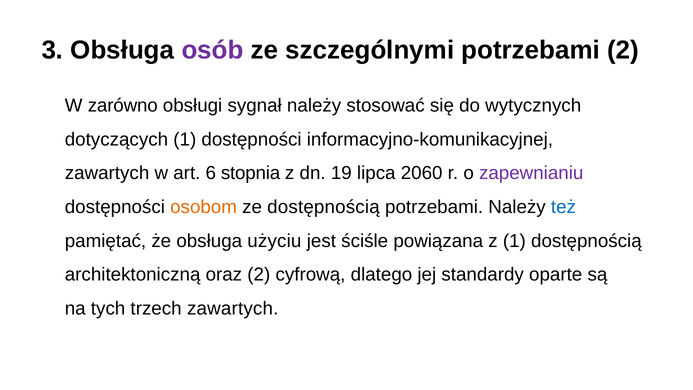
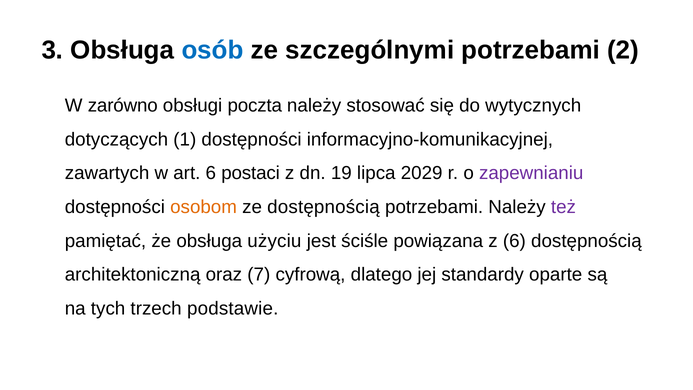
osób colour: purple -> blue
sygnał: sygnał -> poczta
stopnia: stopnia -> postaci
2060: 2060 -> 2029
też colour: blue -> purple
z 1: 1 -> 6
oraz 2: 2 -> 7
trzech zawartych: zawartych -> podstawie
